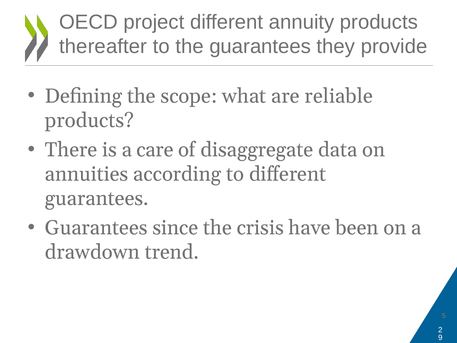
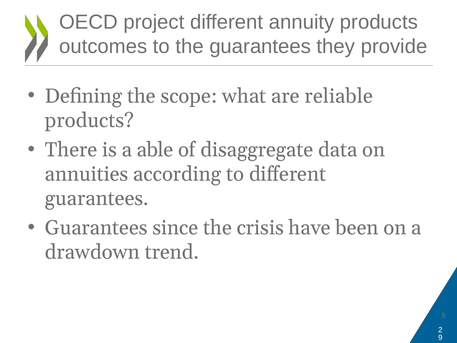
thereafter: thereafter -> outcomes
care: care -> able
